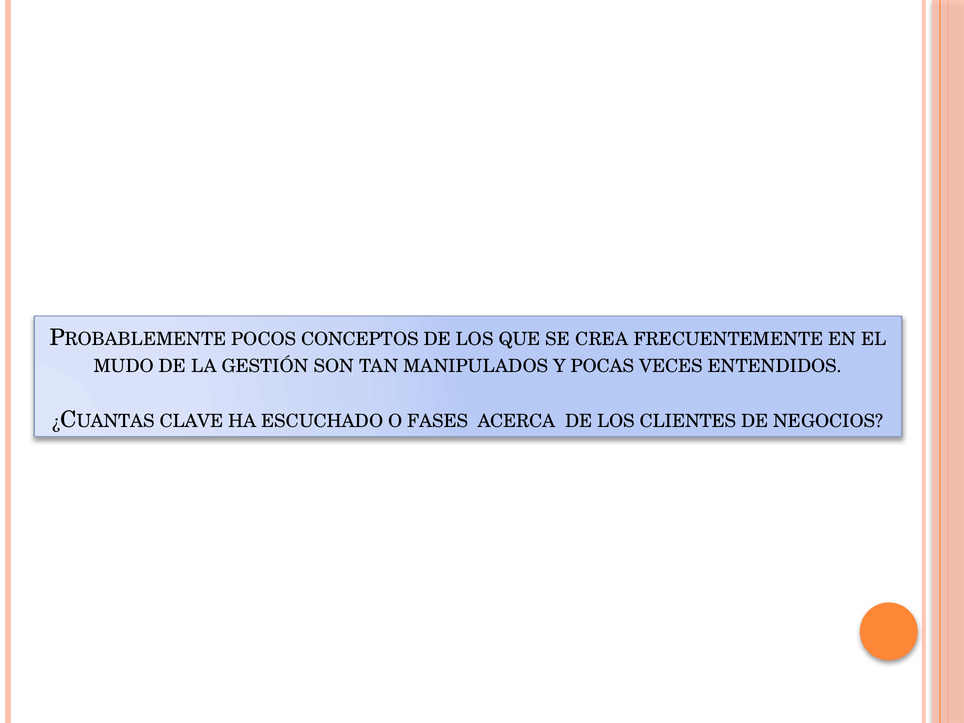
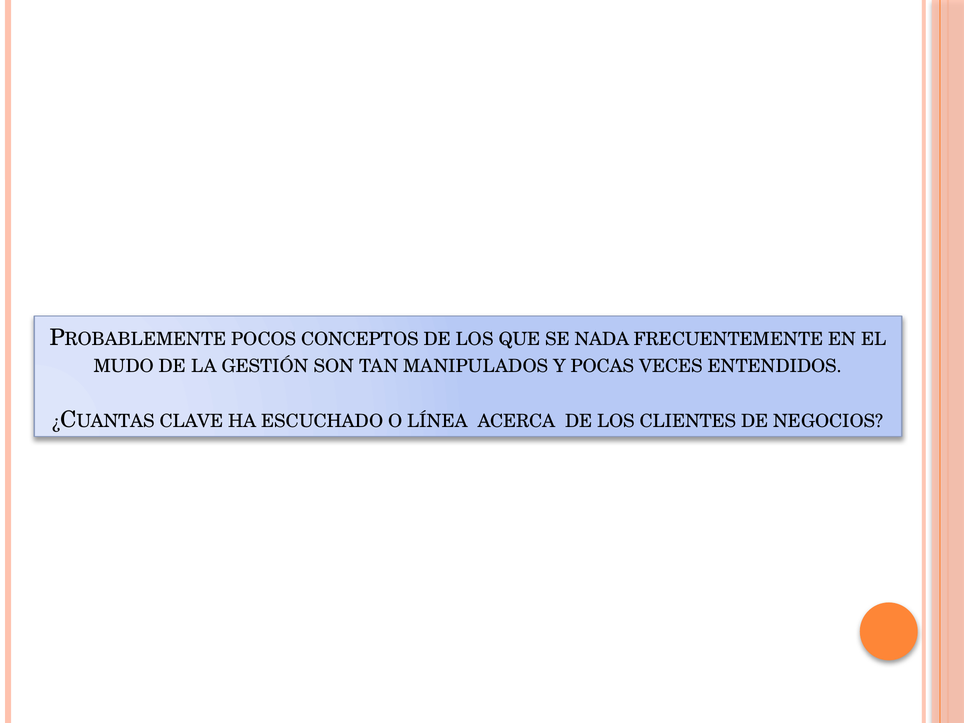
CREA: CREA -> NADA
FASES: FASES -> LÍNEA
